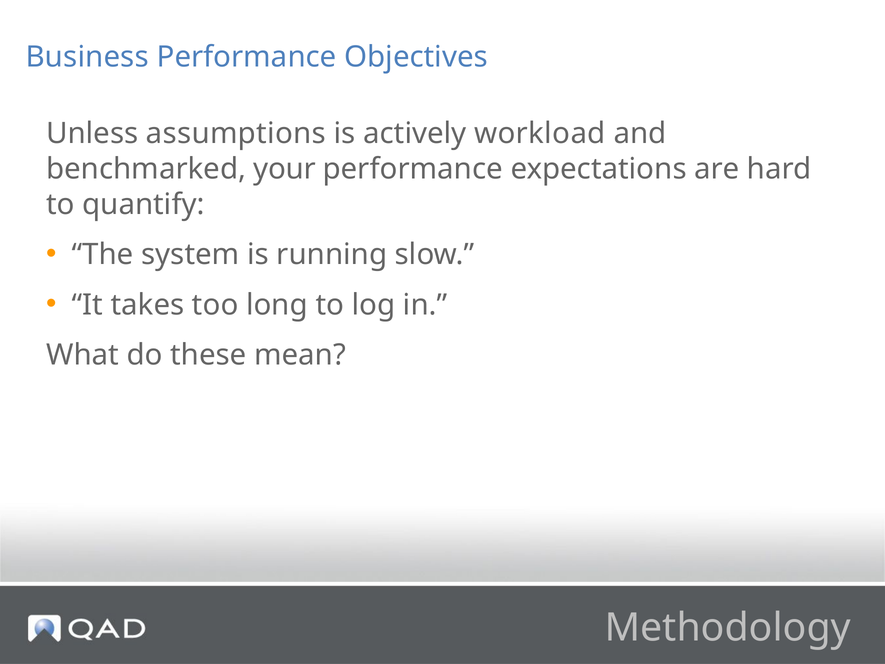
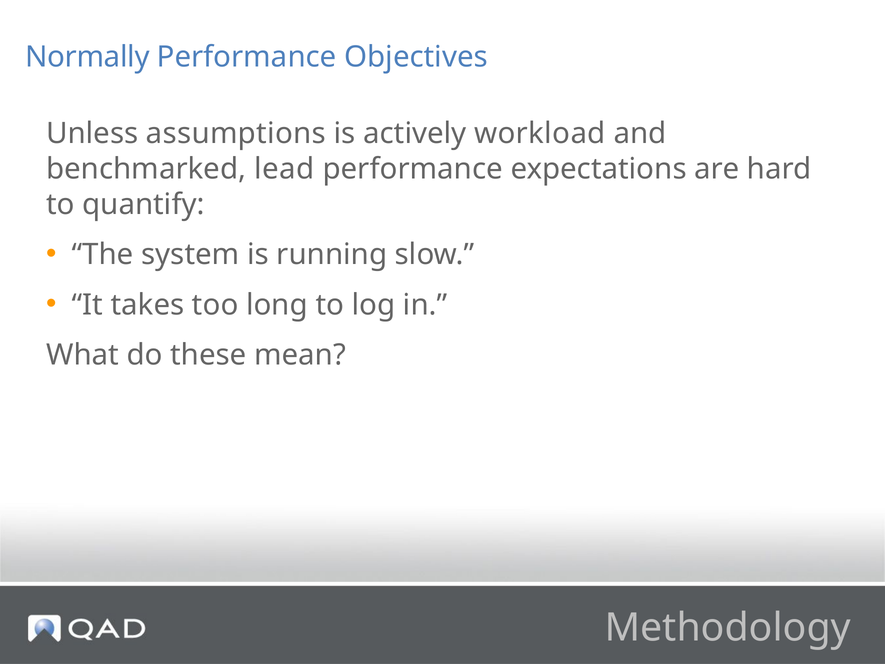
Business: Business -> Normally
your: your -> lead
